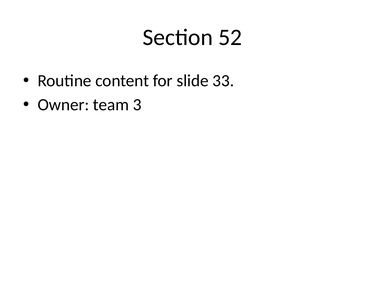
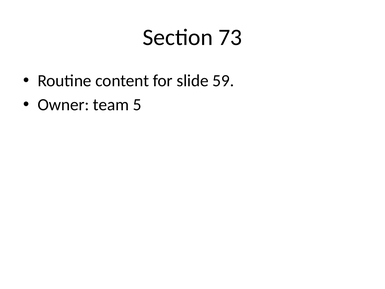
52: 52 -> 73
33: 33 -> 59
3: 3 -> 5
